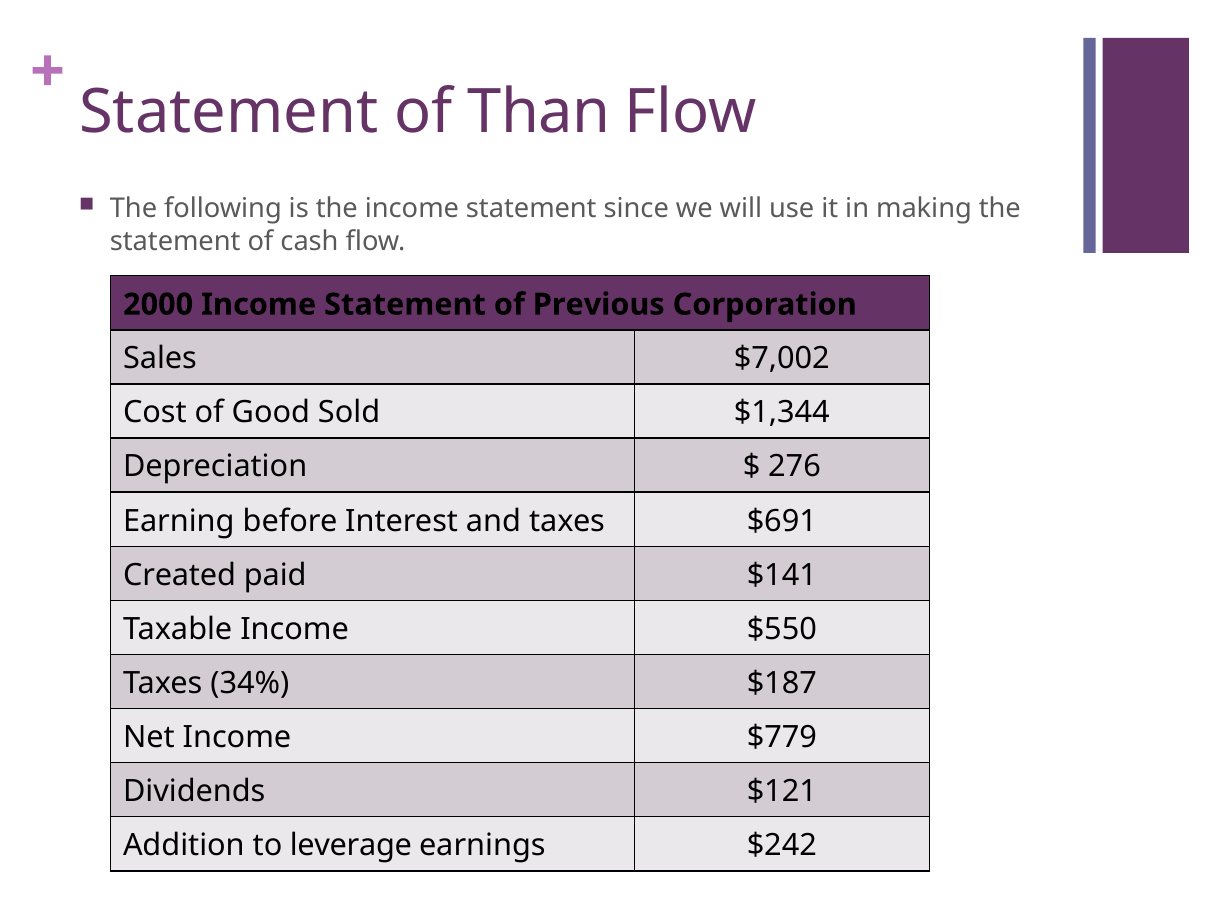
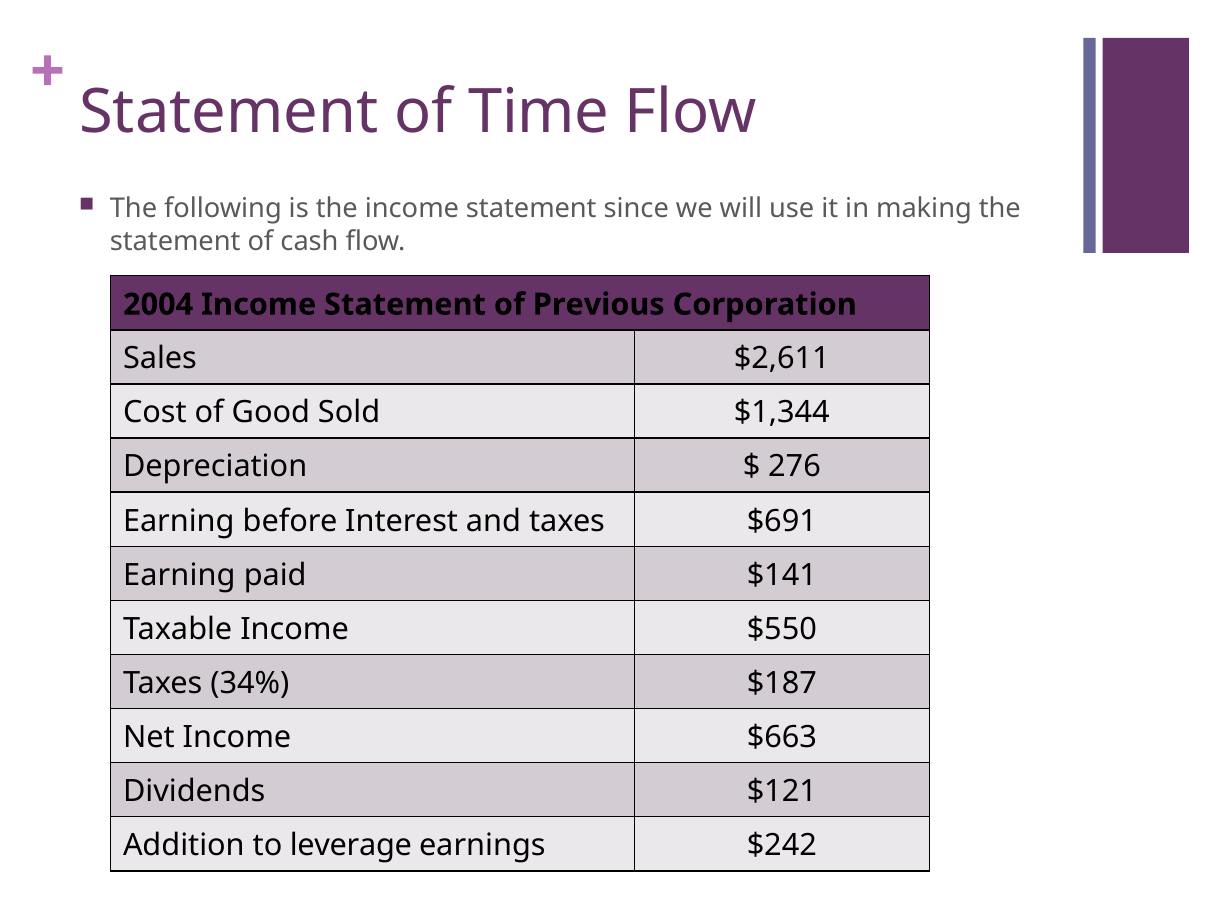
Than: Than -> Time
2000: 2000 -> 2004
$7,002: $7,002 -> $2,611
Created at (179, 575): Created -> Earning
$779: $779 -> $663
